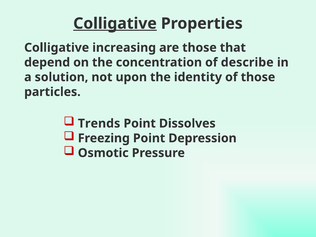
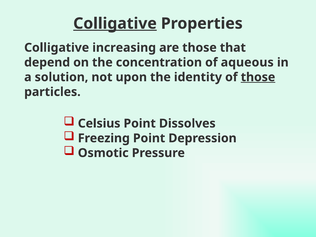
describe: describe -> aqueous
those at (258, 77) underline: none -> present
Trends: Trends -> Celsius
